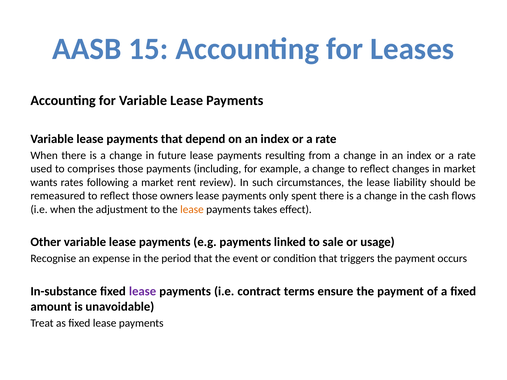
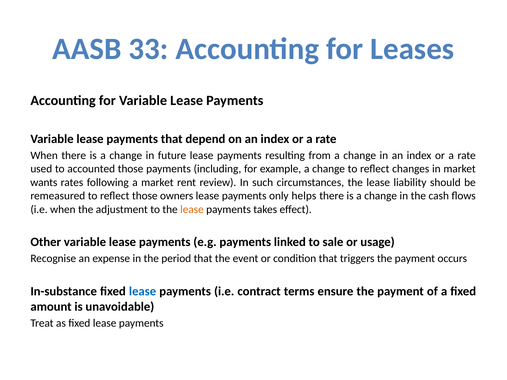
15: 15 -> 33
comprises: comprises -> accounted
spent: spent -> helps
lease at (143, 292) colour: purple -> blue
